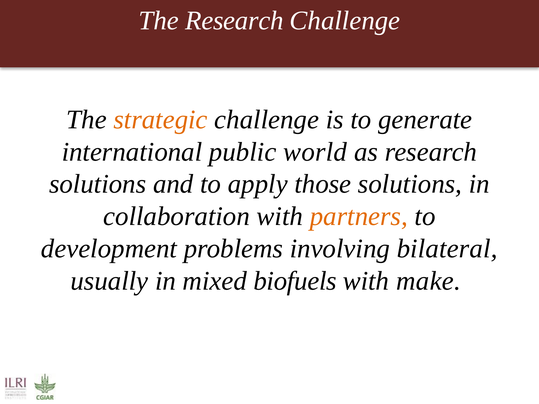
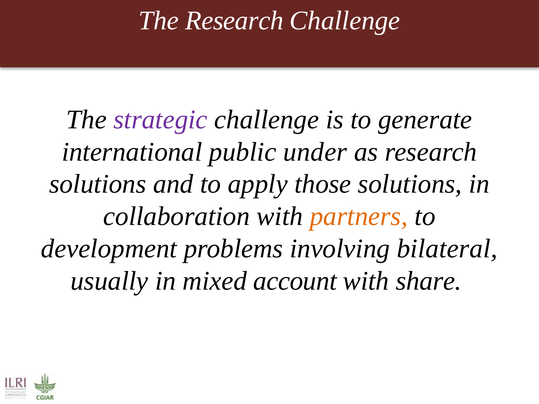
strategic colour: orange -> purple
world: world -> under
biofuels: biofuels -> account
make: make -> share
